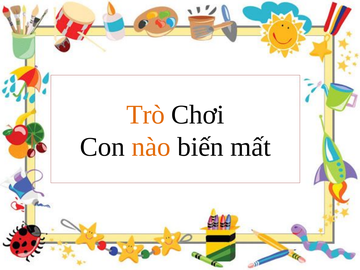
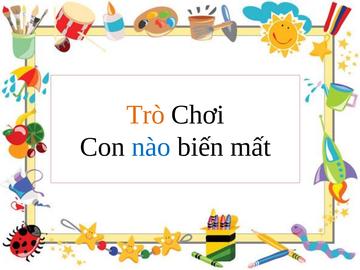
nào colour: orange -> blue
